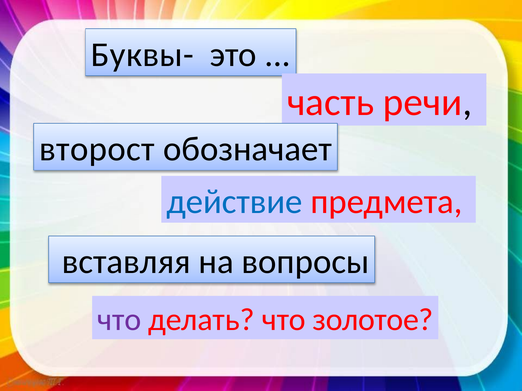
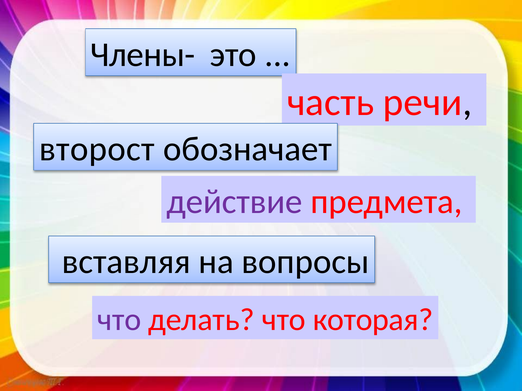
Буквы-: Буквы- -> Члены-
действие colour: blue -> purple
золотое: золотое -> которая
